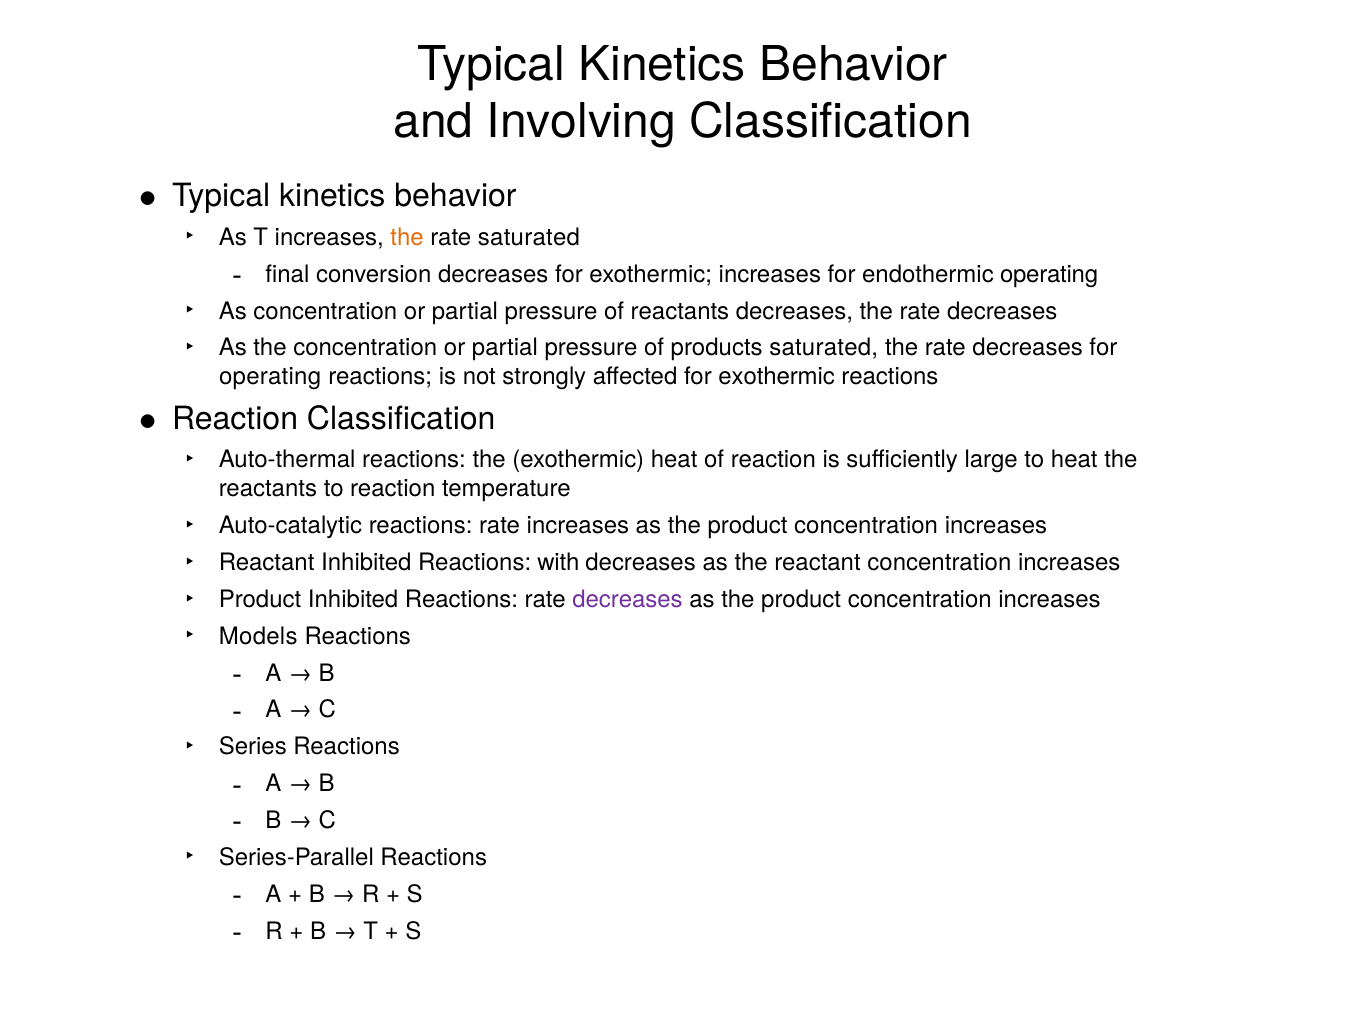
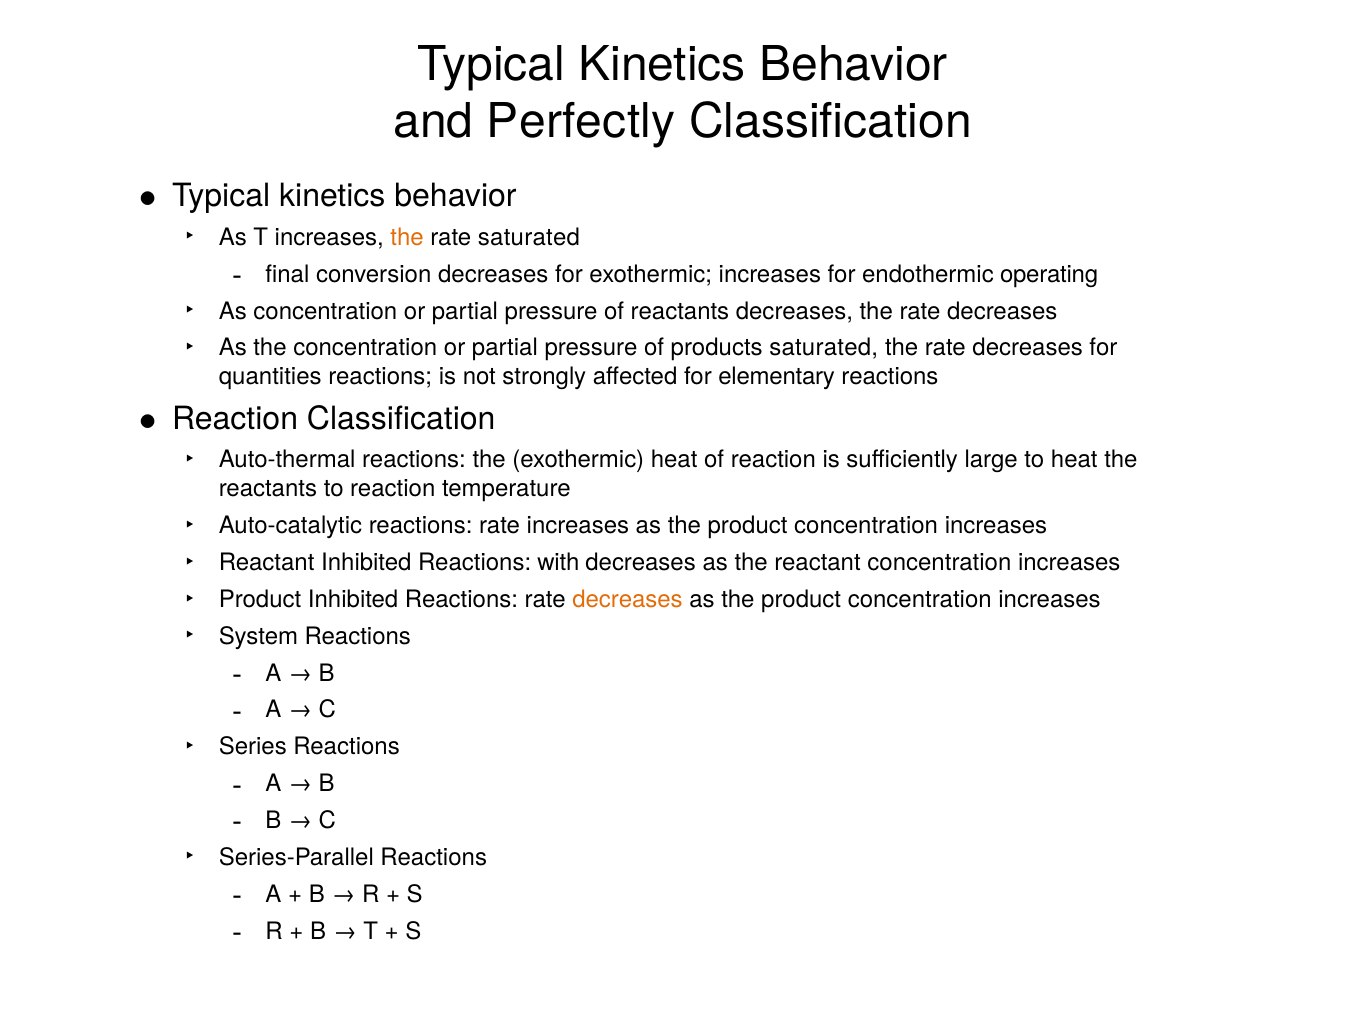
Involving: Involving -> Perfectly
operating at (270, 377): operating -> quantities
affected for exothermic: exothermic -> elementary
decreases at (628, 599) colour: purple -> orange
Models: Models -> System
